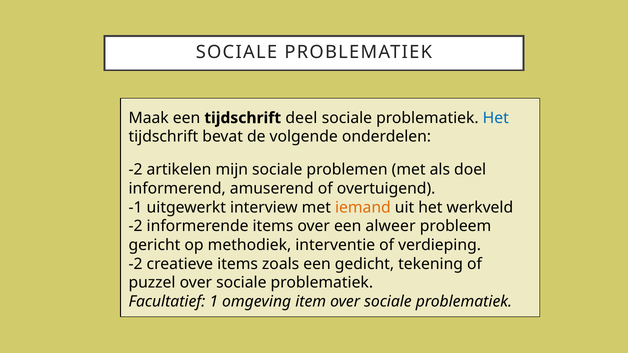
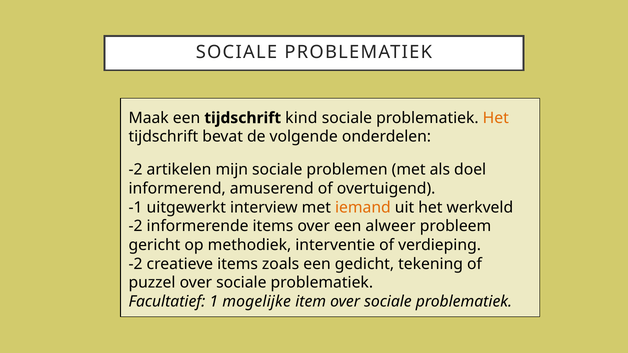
deel: deel -> kind
Het at (496, 118) colour: blue -> orange
omgeving: omgeving -> mogelijke
